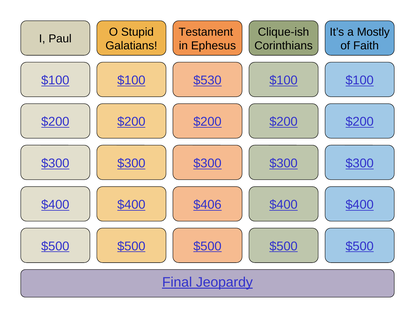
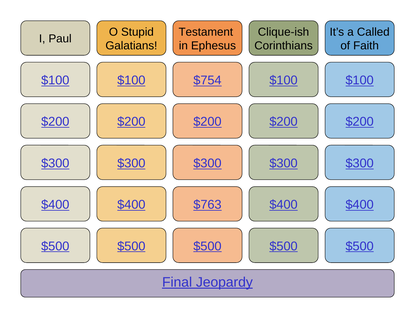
Mostly: Mostly -> Called
$530: $530 -> $754
$406: $406 -> $763
